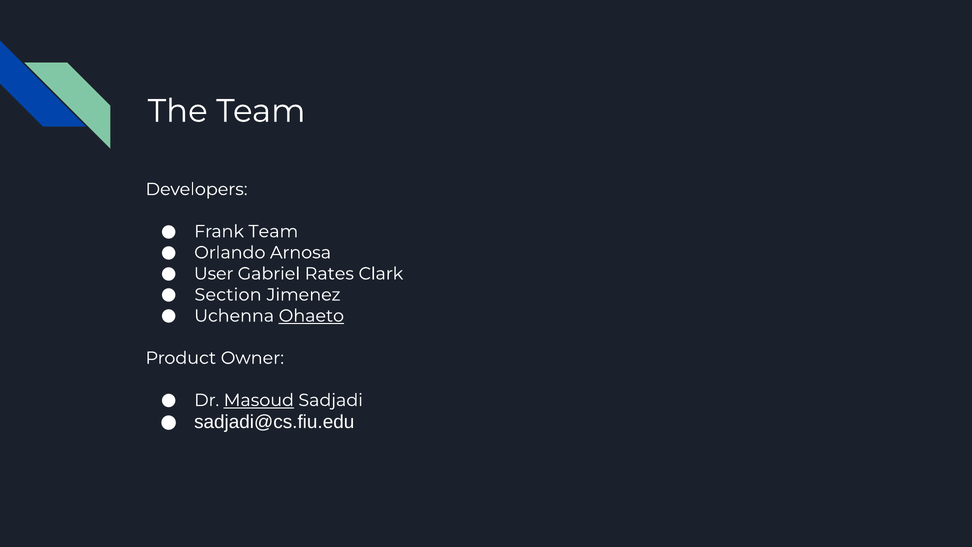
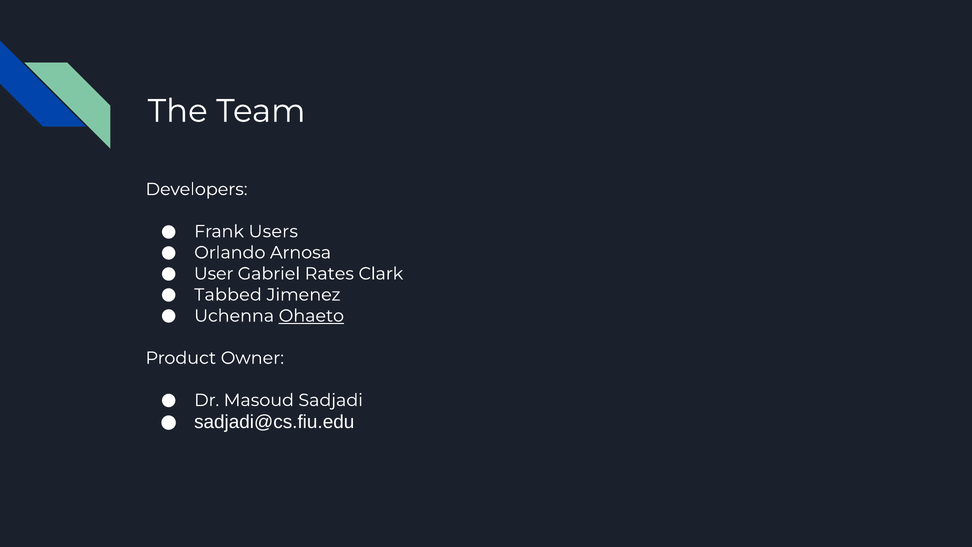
Frank Team: Team -> Users
Section: Section -> Tabbed
Masoud underline: present -> none
